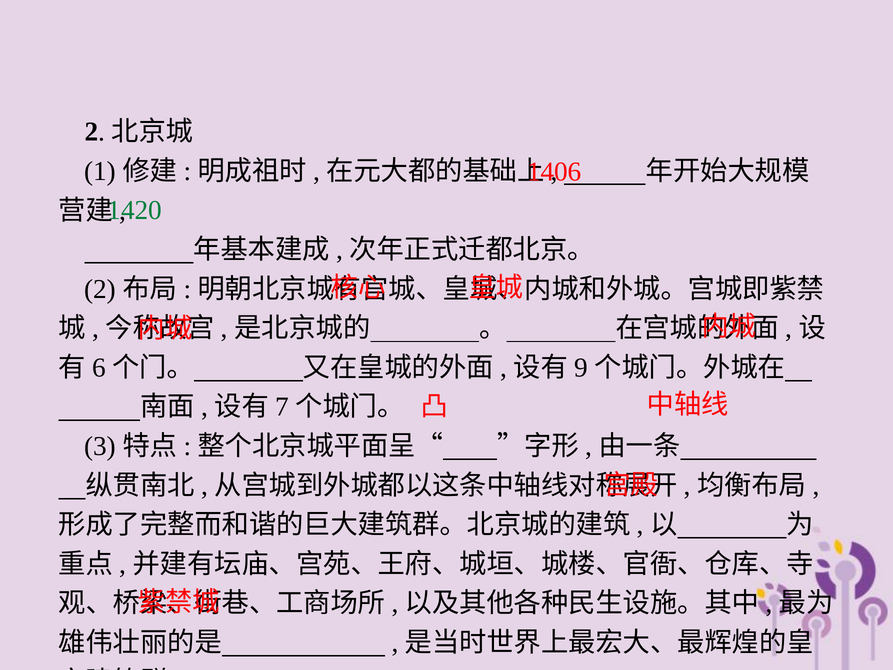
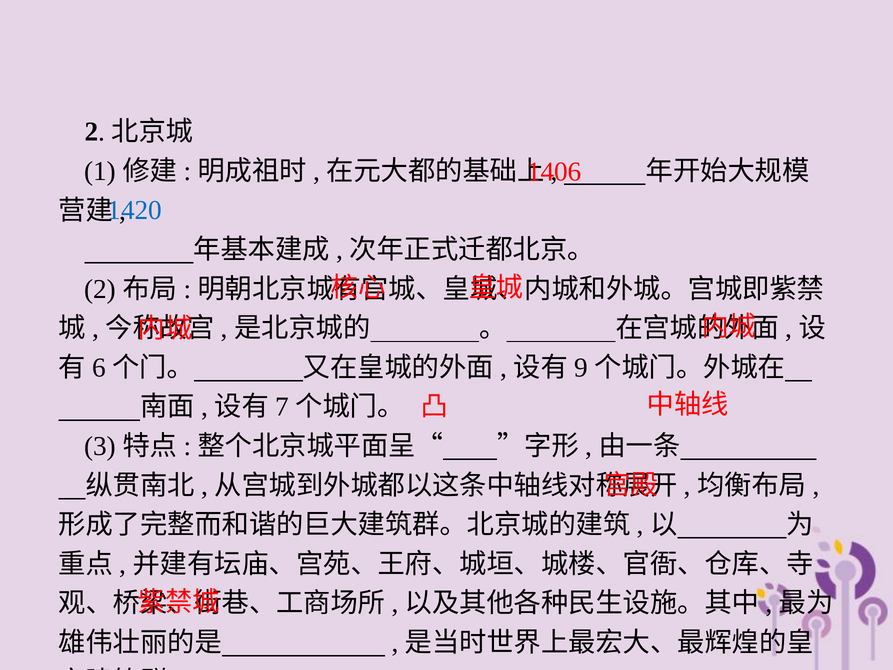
1420 colour: green -> blue
